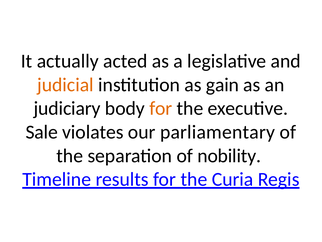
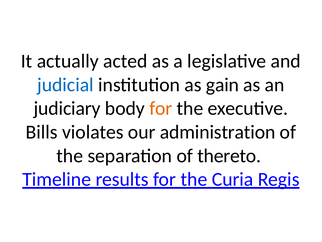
judicial colour: orange -> blue
Sale: Sale -> Bills
parliamentary: parliamentary -> administration
nobility: nobility -> thereto
